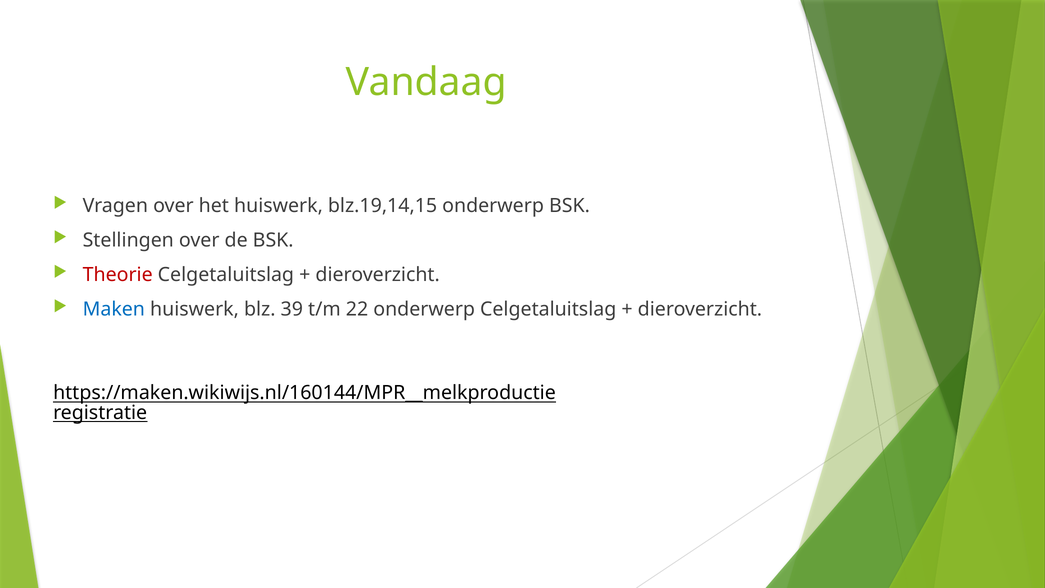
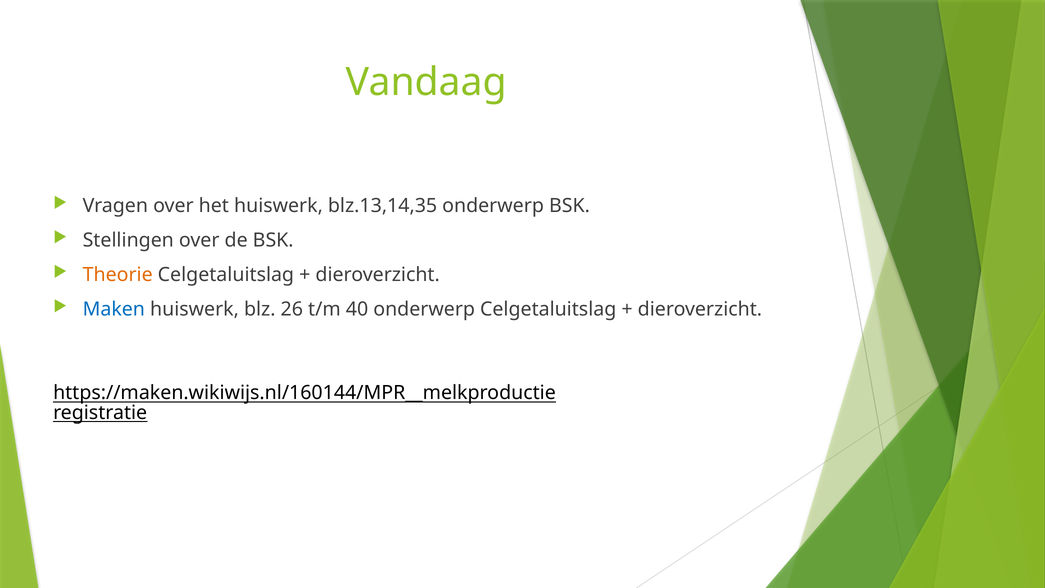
blz.19,14,15: blz.19,14,15 -> blz.13,14,35
Theorie colour: red -> orange
39: 39 -> 26
22: 22 -> 40
